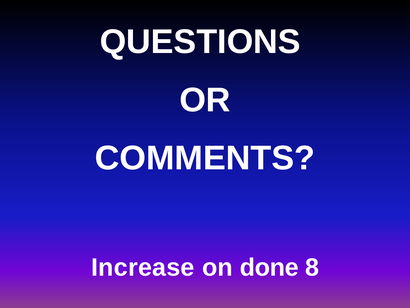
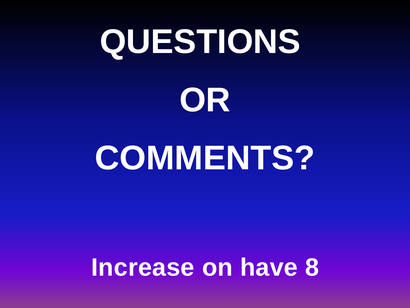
done: done -> have
